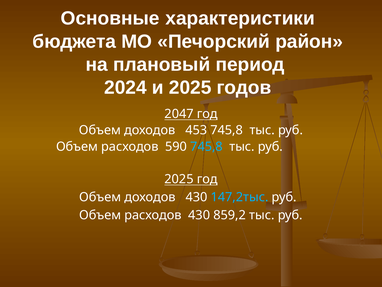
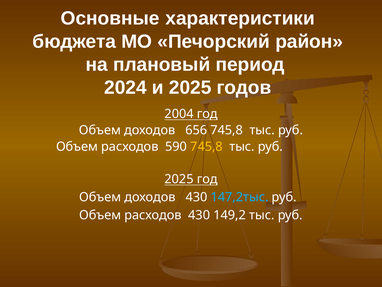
2047: 2047 -> 2004
453: 453 -> 656
745,8 at (206, 146) colour: light blue -> yellow
859,2: 859,2 -> 149,2
